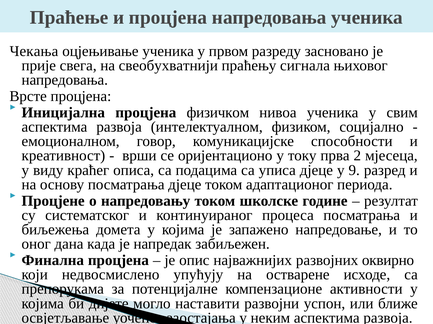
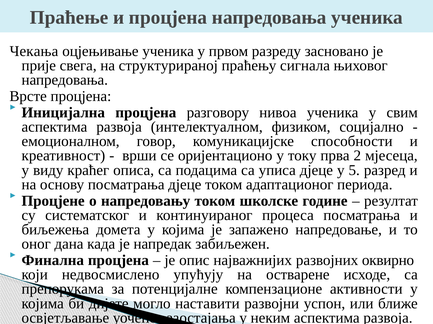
свеобухватнији: свеобухватнији -> структурираној
физичком: физичком -> разговору
9: 9 -> 5
